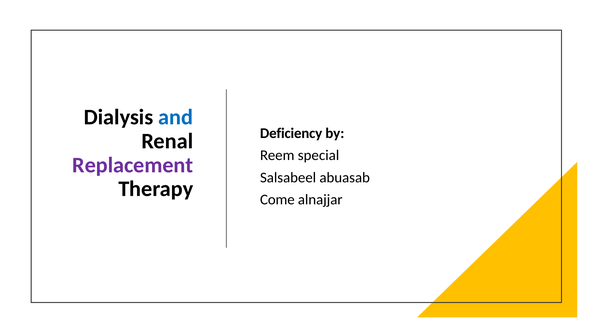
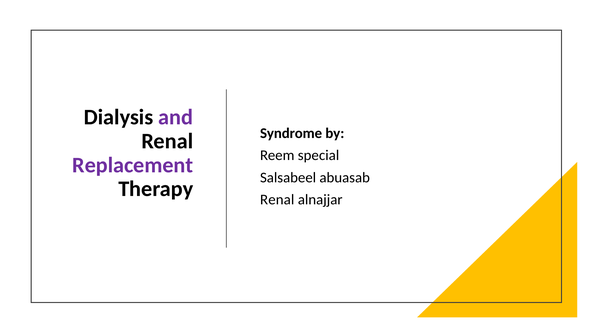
and colour: blue -> purple
Deficiency: Deficiency -> Syndrome
Come at (277, 200): Come -> Renal
